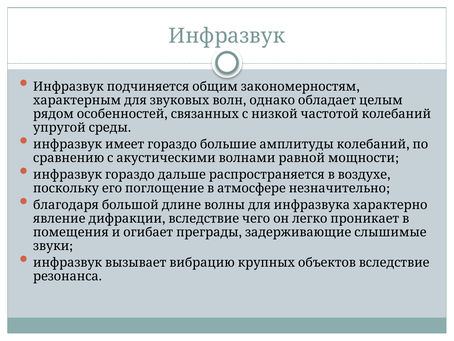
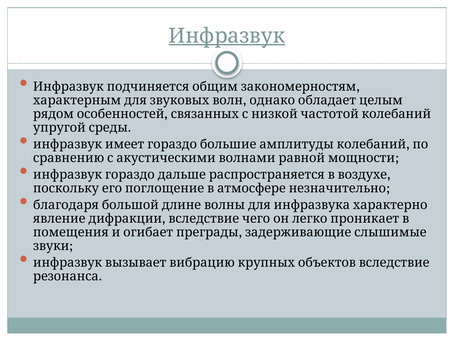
Инфразвук underline: none -> present
